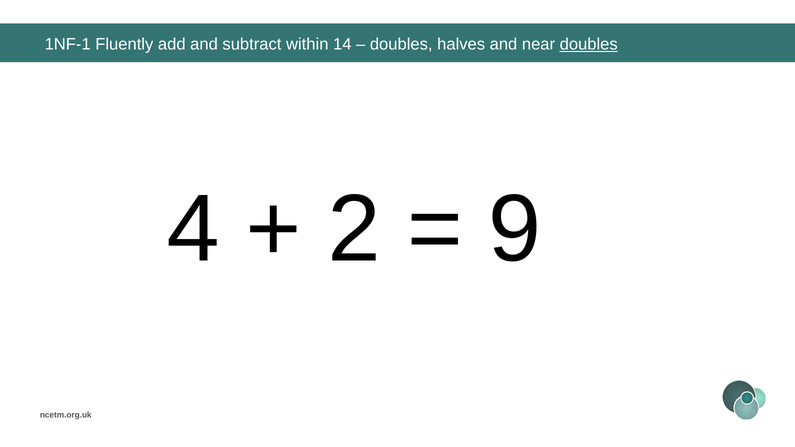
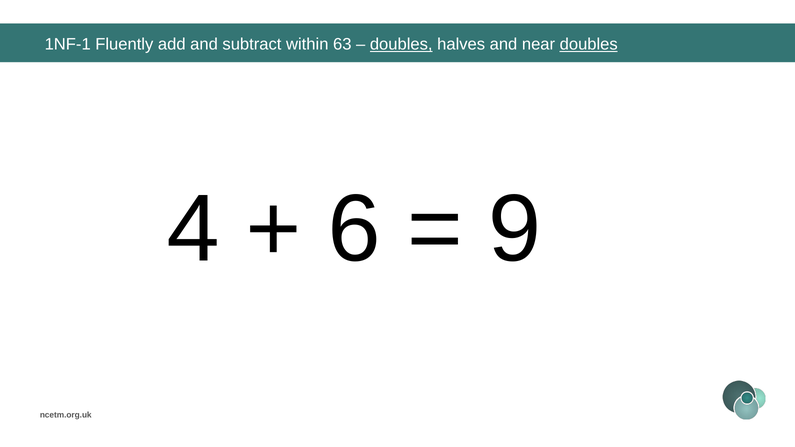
14: 14 -> 63
doubles at (401, 44) underline: none -> present
2: 2 -> 6
